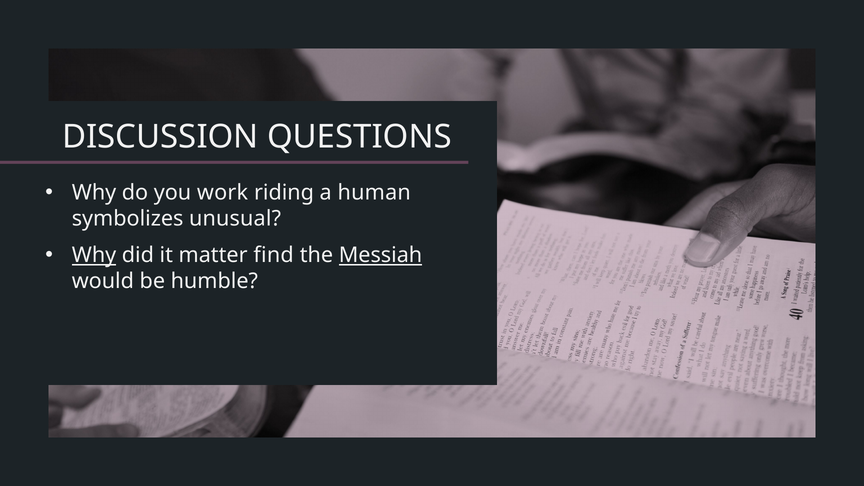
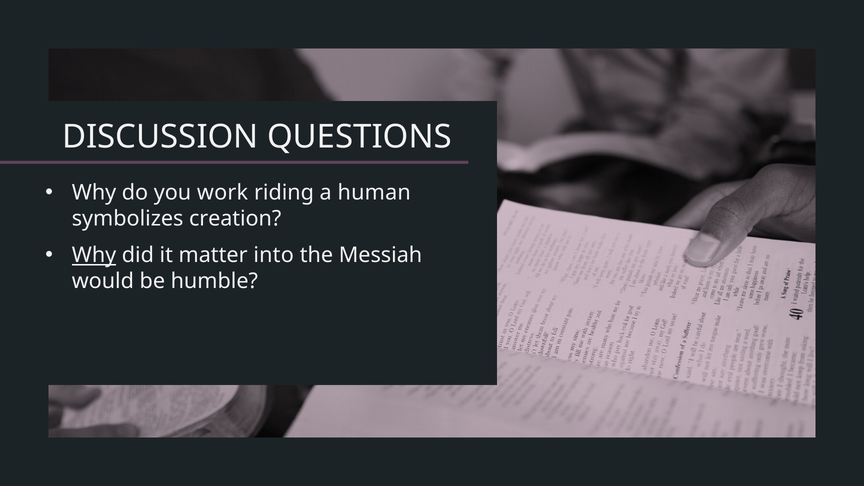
unusual: unusual -> creation
find: find -> into
Messiah underline: present -> none
